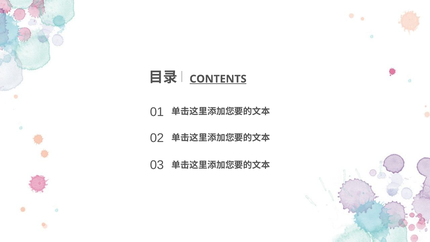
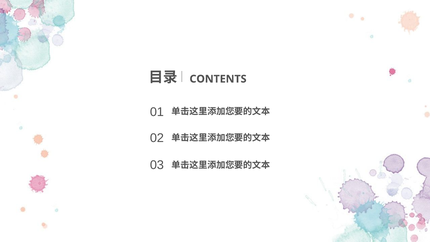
CONTENTS underline: present -> none
